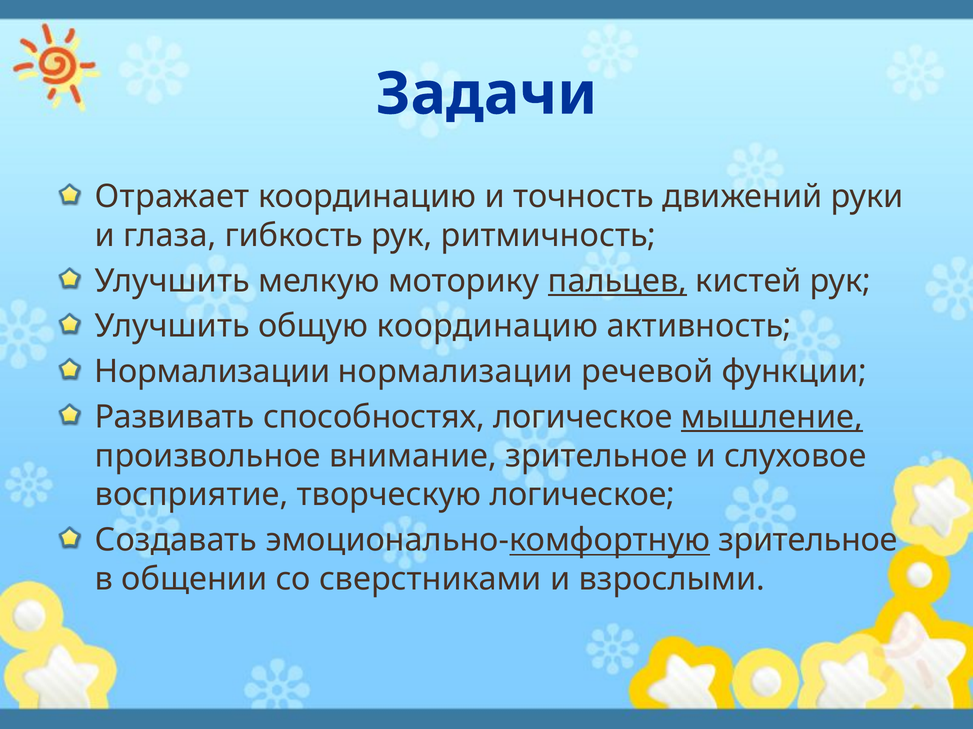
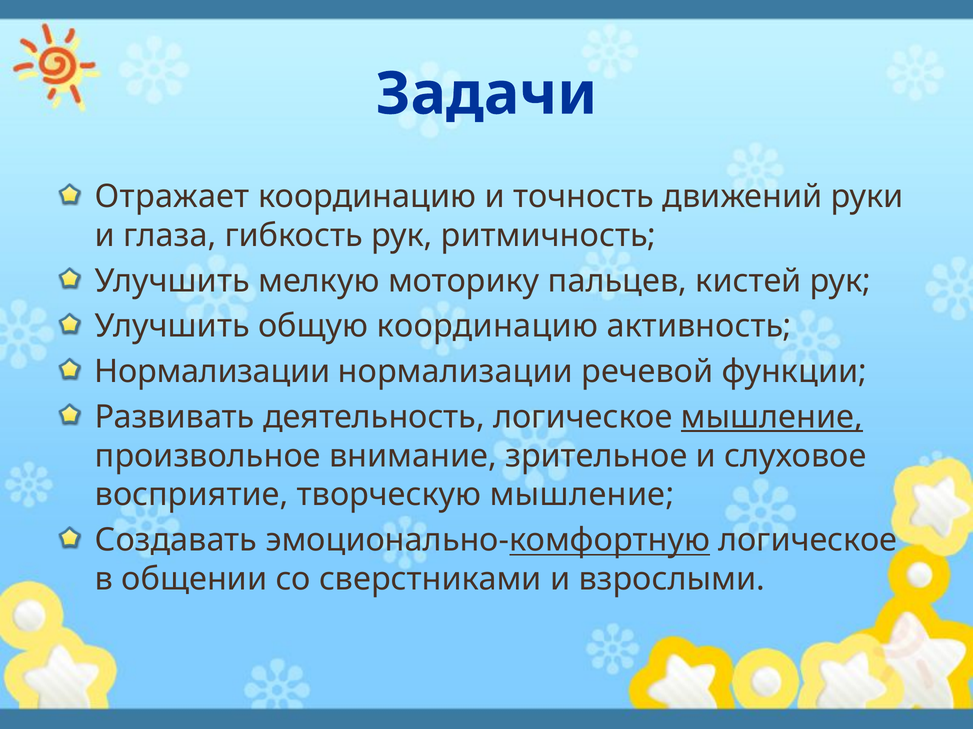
пальцев underline: present -> none
способностях: способностях -> деятельность
творческую логическое: логическое -> мышление
эмоционально-комфортную зрительное: зрительное -> логическое
